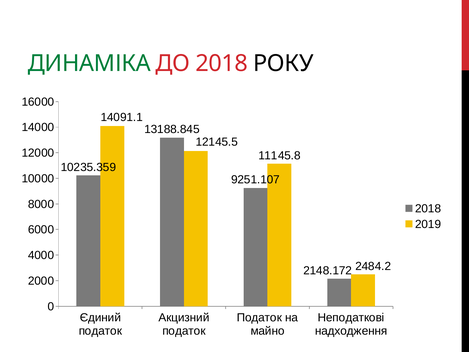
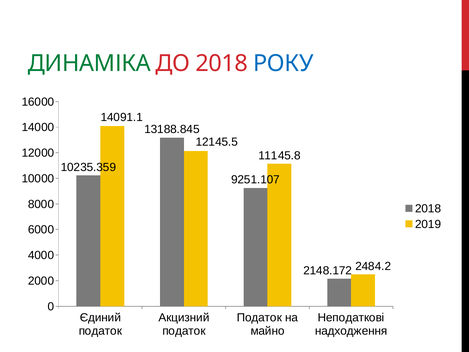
РОКУ colour: black -> blue
